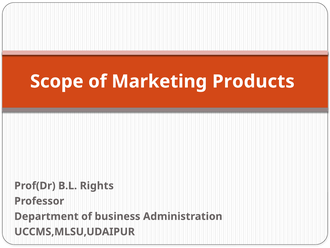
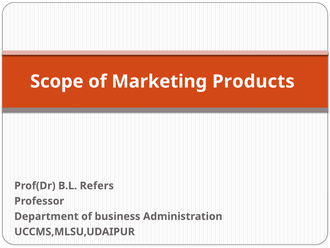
Rights: Rights -> Refers
